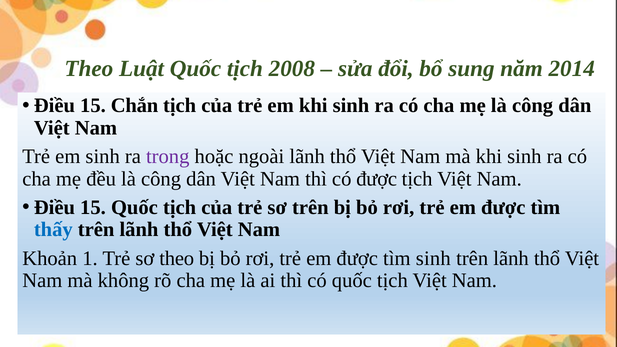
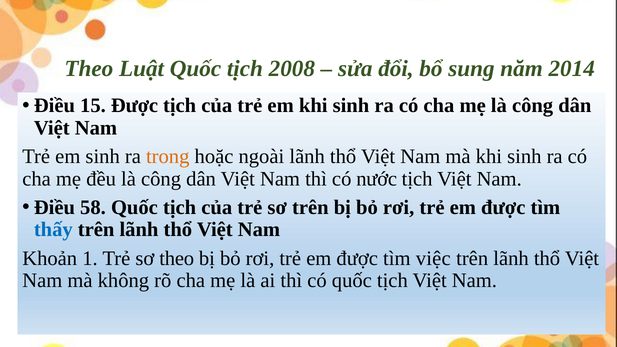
15 Chắn: Chắn -> Được
trong colour: purple -> orange
có được: được -> nước
15 at (93, 207): 15 -> 58
tìm sinh: sinh -> việc
